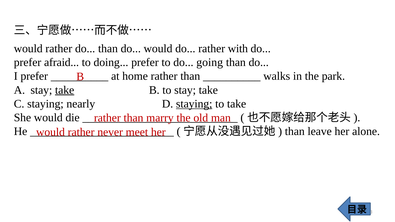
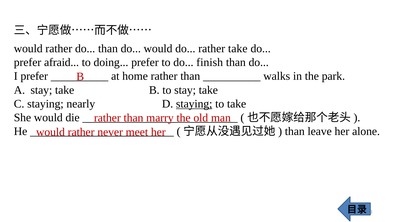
rather with: with -> take
going: going -> finish
take at (65, 90) underline: present -> none
